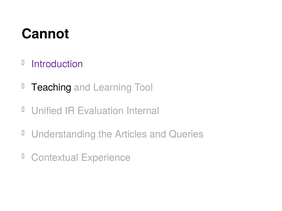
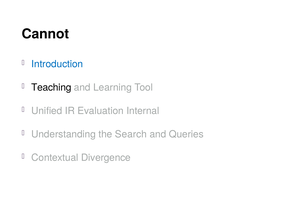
Introduction colour: purple -> blue
Articles: Articles -> Search
Experience: Experience -> Divergence
